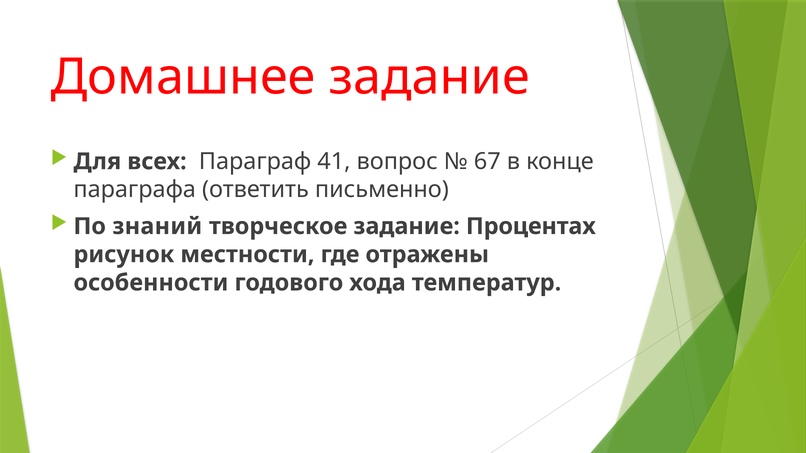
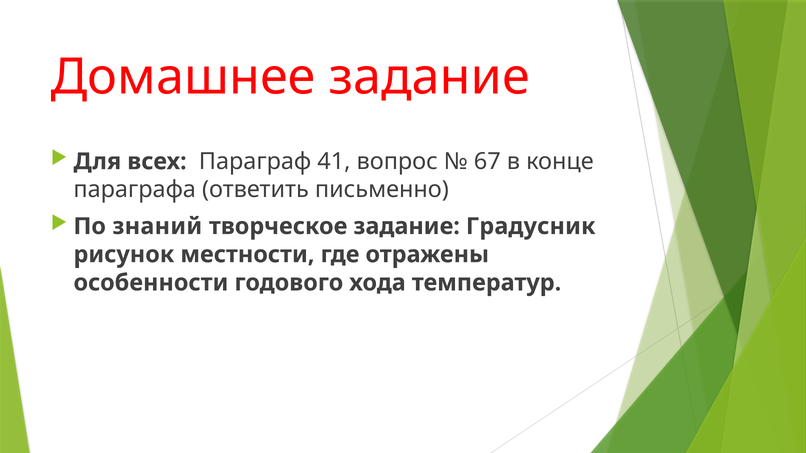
Процентах: Процентах -> Градусник
